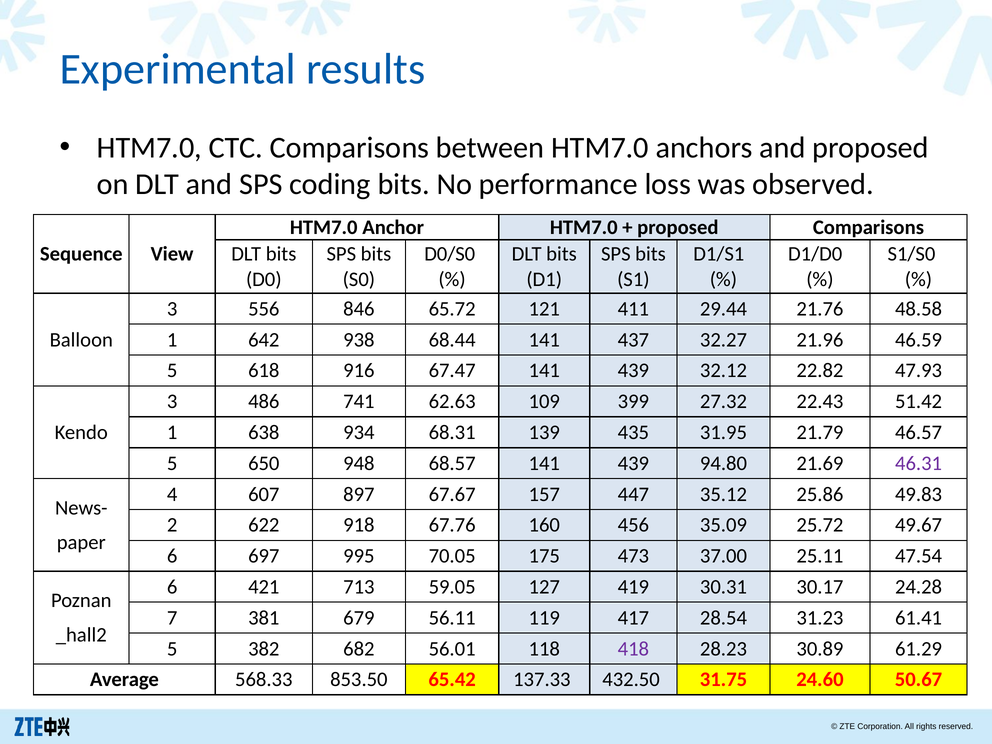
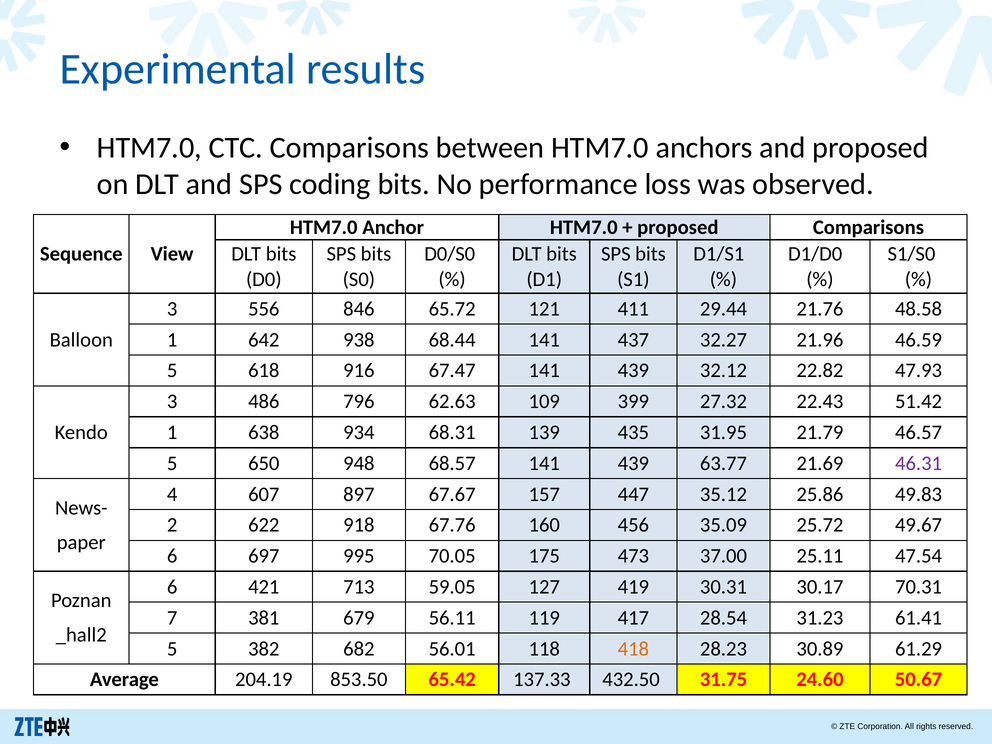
741: 741 -> 796
94.80: 94.80 -> 63.77
24.28: 24.28 -> 70.31
418 colour: purple -> orange
568.33: 568.33 -> 204.19
